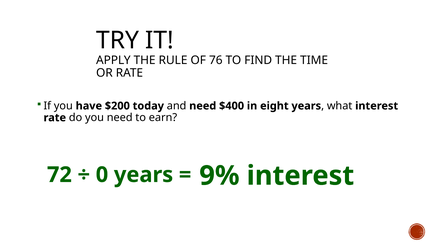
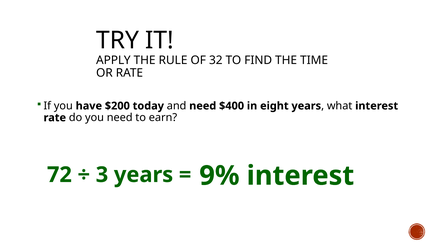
76: 76 -> 32
0: 0 -> 3
